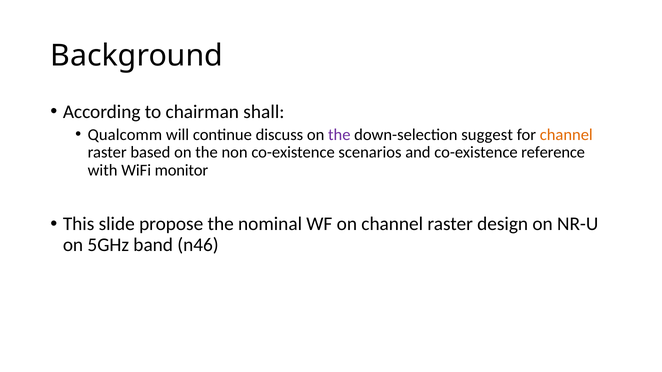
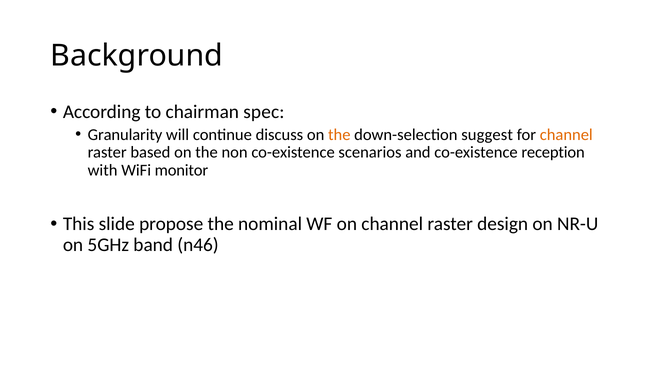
shall: shall -> spec
Qualcomm: Qualcomm -> Granularity
the at (339, 135) colour: purple -> orange
reference: reference -> reception
